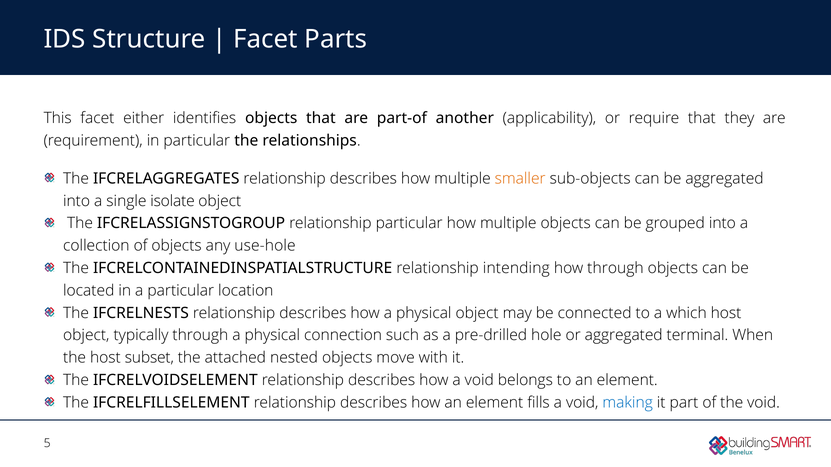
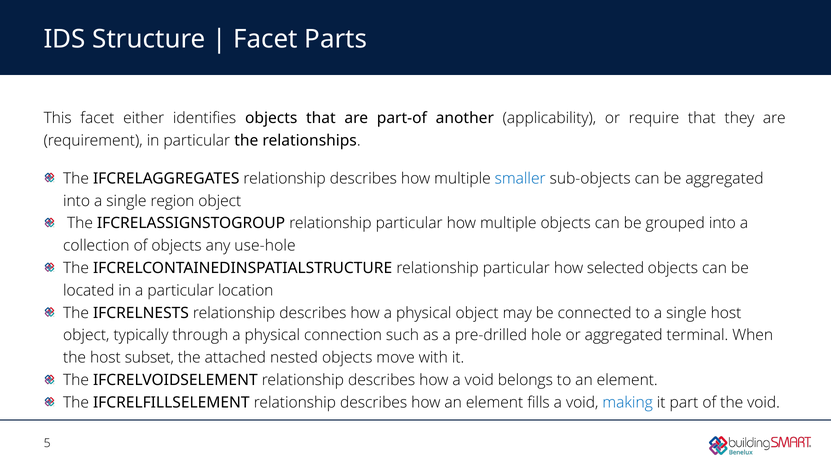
smaller colour: orange -> blue
isolate: isolate -> region
IFCRELCONTAINEDINSPATIALSTRUCTURE relationship intending: intending -> particular
how through: through -> selected
to a which: which -> single
